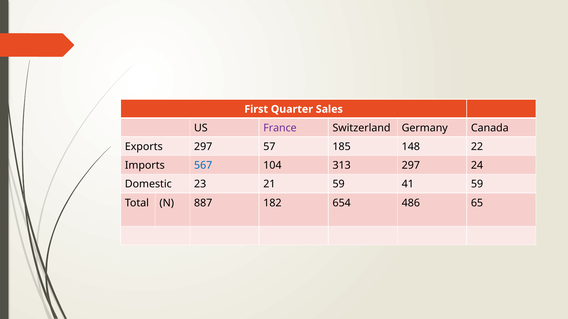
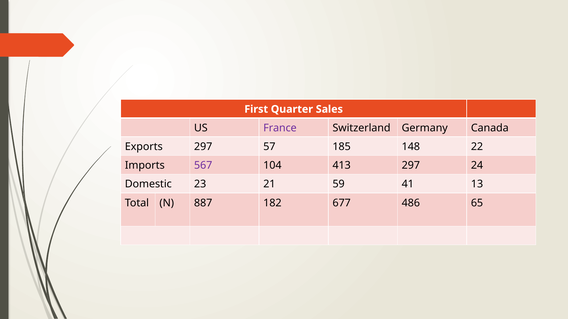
567 colour: blue -> purple
313: 313 -> 413
41 59: 59 -> 13
654: 654 -> 677
